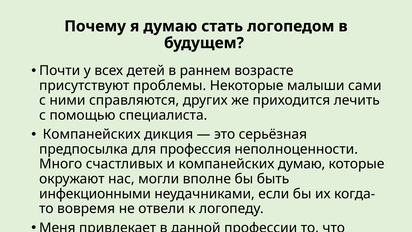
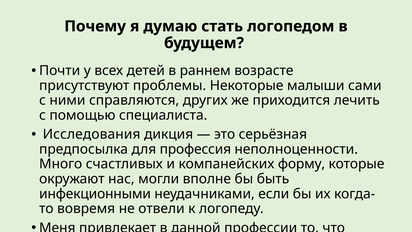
Компанейских at (92, 134): Компанейских -> Исследования
компанейских думаю: думаю -> форму
